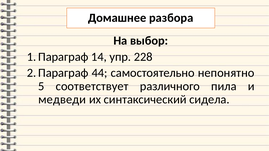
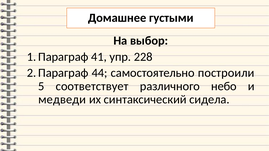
разбора: разбора -> густыми
14: 14 -> 41
непонятно: непонятно -> построили
пила: пила -> небо
